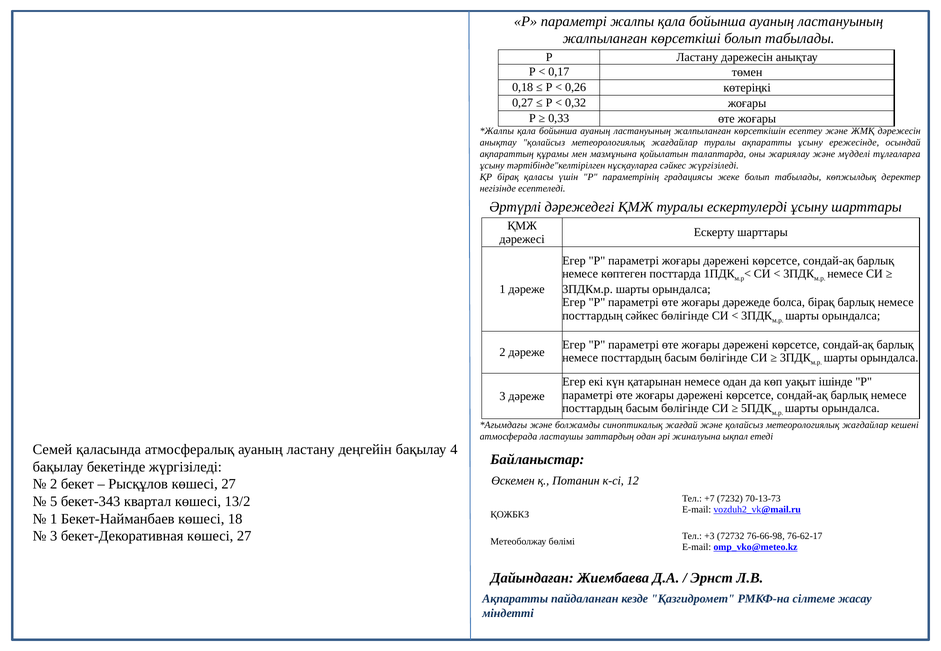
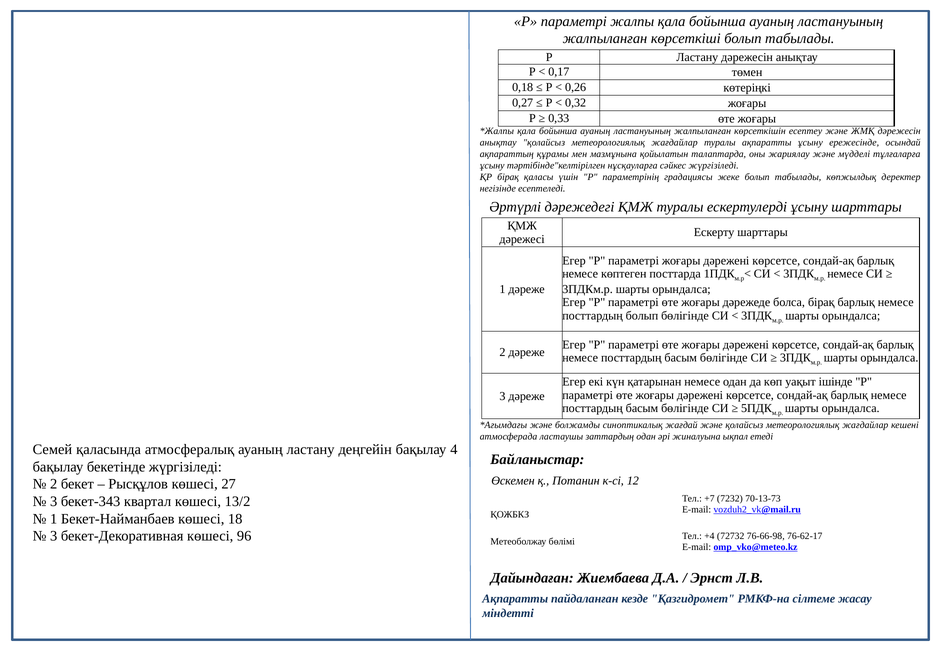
посттардың сәйкес: сәйкес -> болып
5 at (54, 502): 5 -> 3
бекет-Декоративная көшесі 27: 27 -> 96
+3: +3 -> +4
